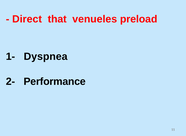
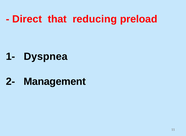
venueles: venueles -> reducing
Performance: Performance -> Management
